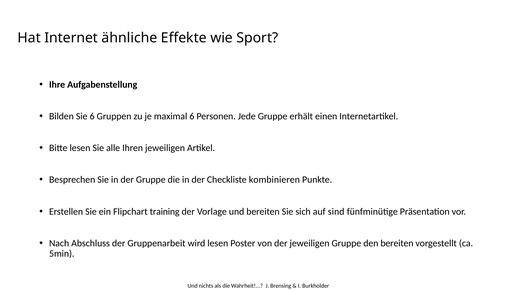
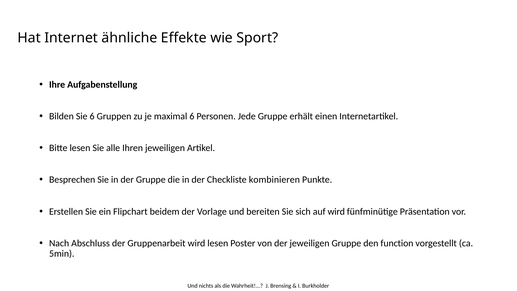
training: training -> beidem
auf sind: sind -> wird
den bereiten: bereiten -> function
